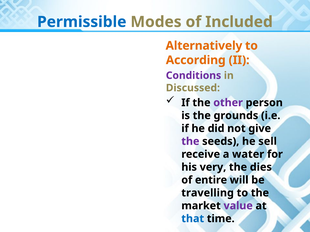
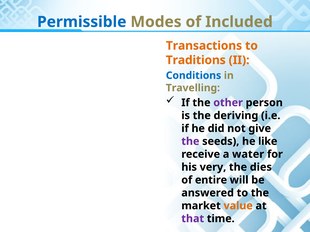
Alternatively: Alternatively -> Transactions
According: According -> Traditions
Conditions colour: purple -> blue
Discussed: Discussed -> Travelling
grounds: grounds -> deriving
sell: sell -> like
travelling: travelling -> answered
value colour: purple -> orange
that colour: blue -> purple
